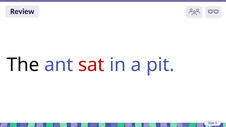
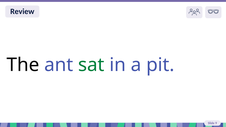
sat colour: red -> green
